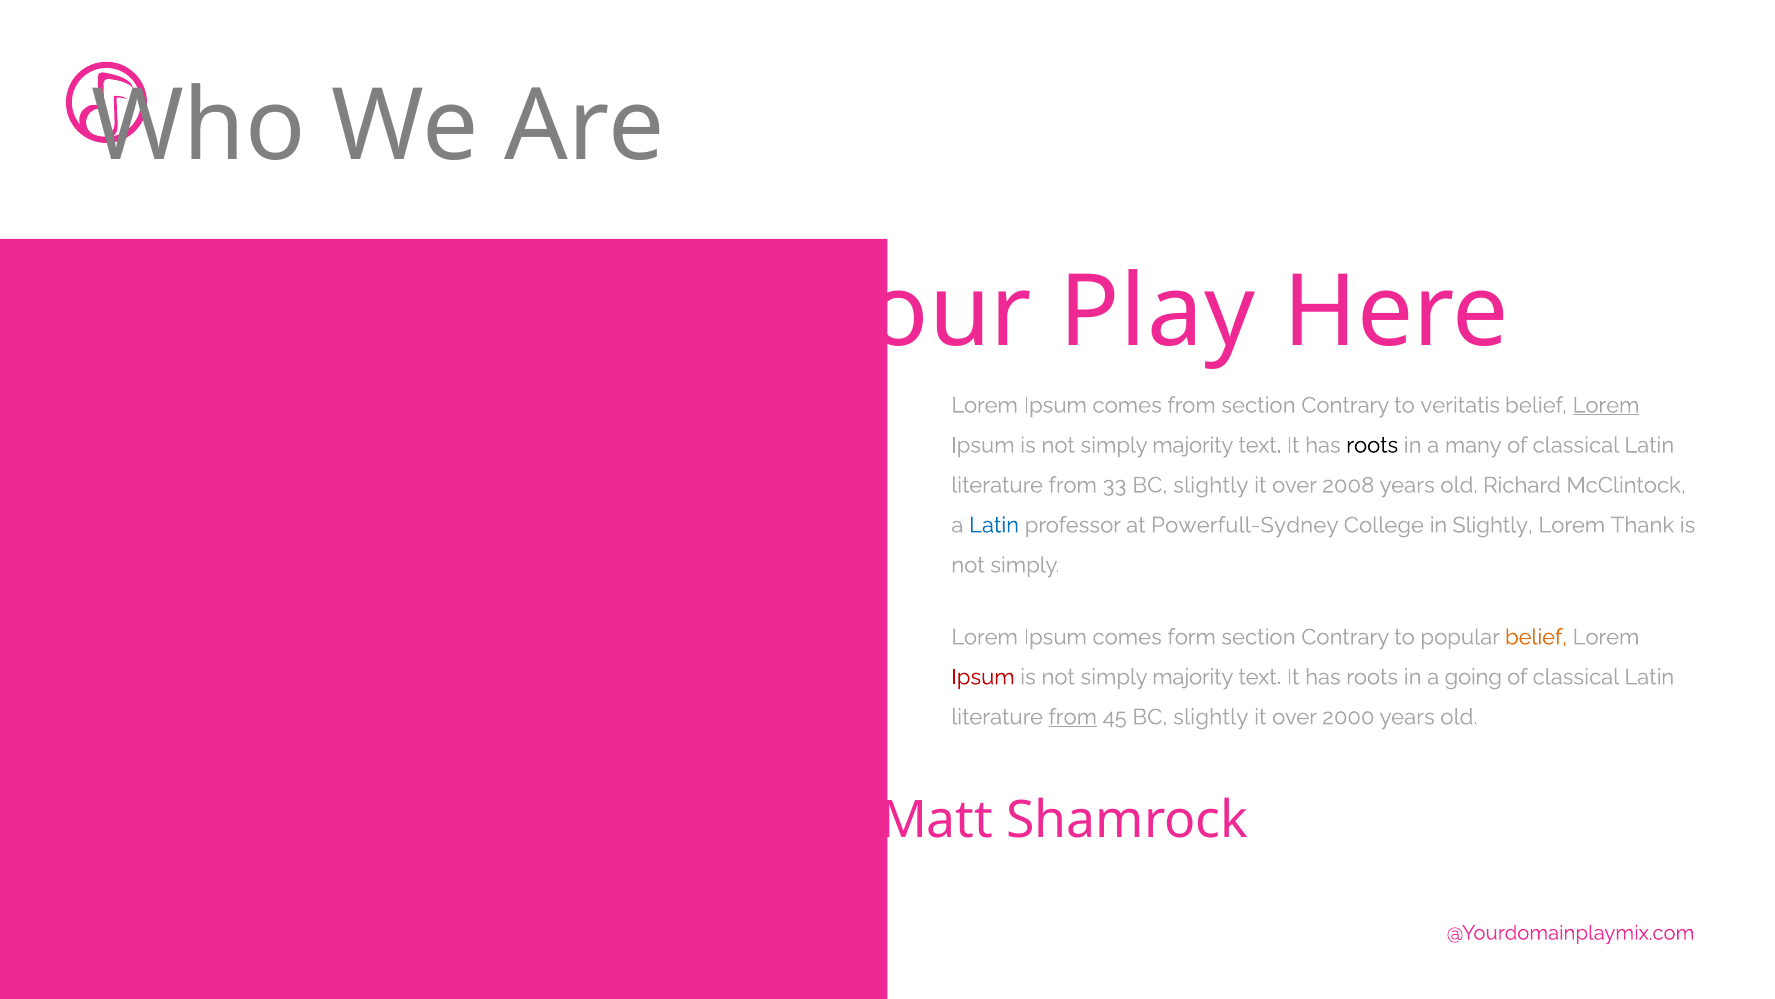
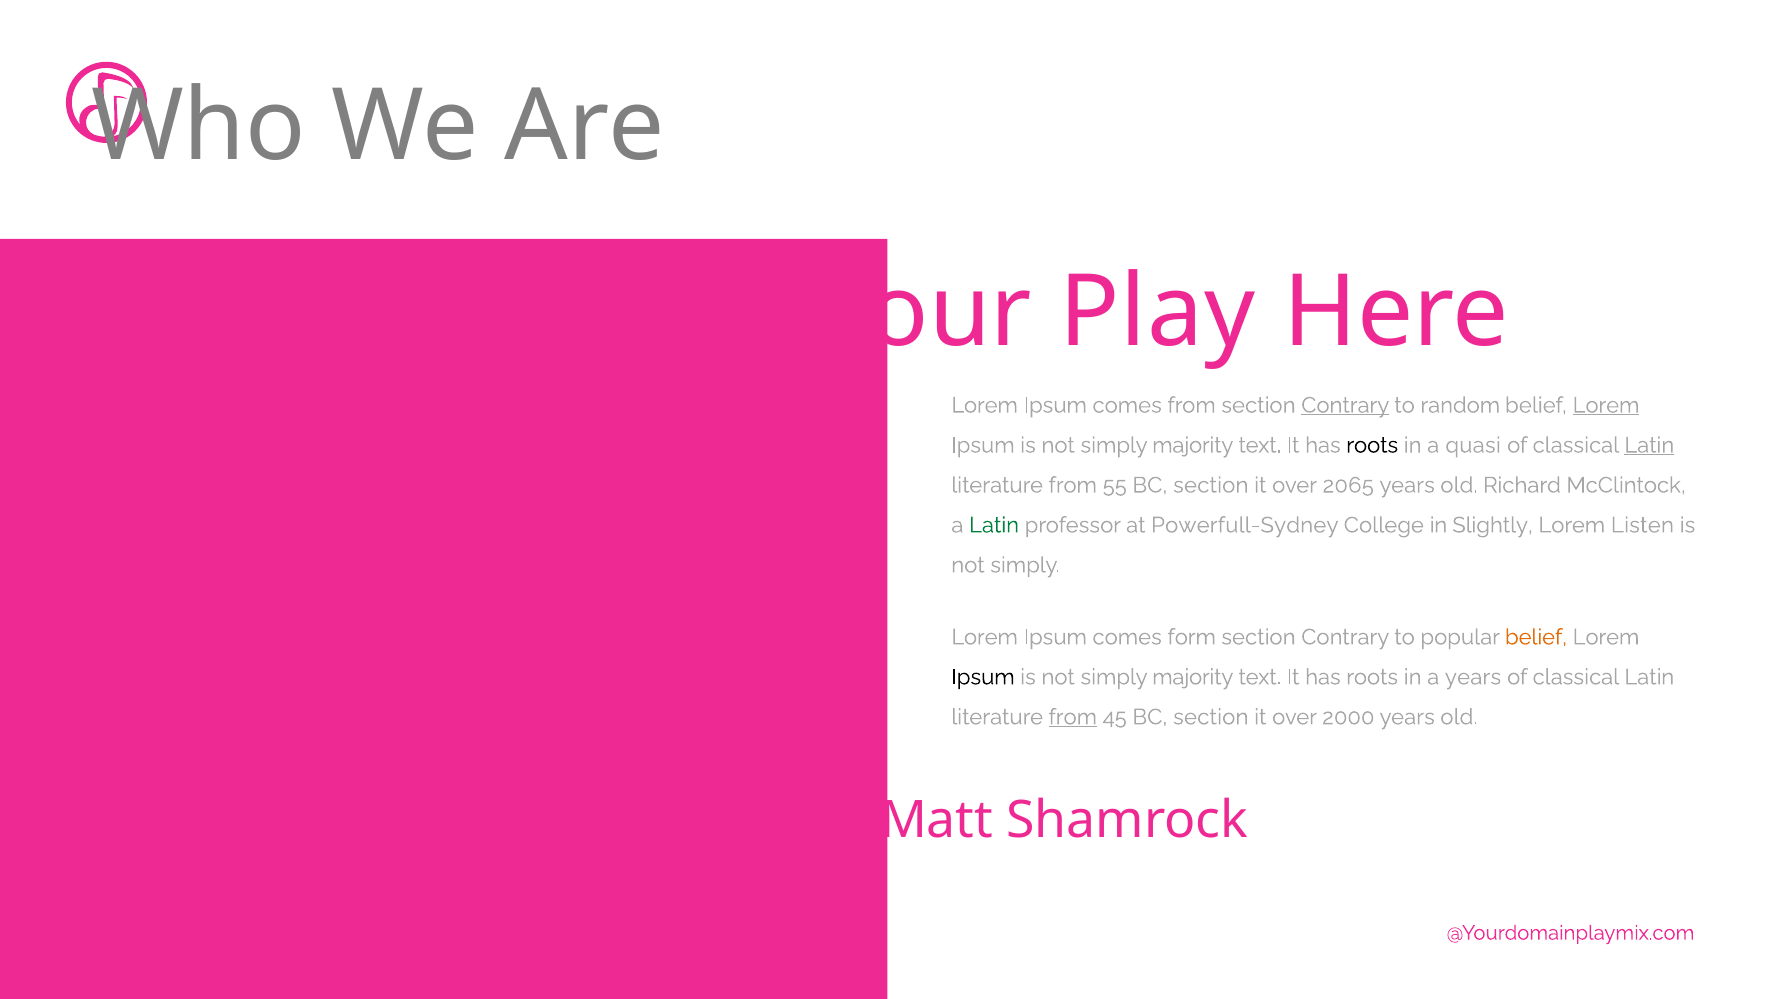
Contrary at (1345, 405) underline: none -> present
veritatis: veritatis -> random
many: many -> quasi
Latin at (1649, 445) underline: none -> present
33: 33 -> 55
slightly at (1211, 485): slightly -> section
2008: 2008 -> 2065
Latin at (994, 525) colour: blue -> green
Thank: Thank -> Listen
Ipsum at (983, 677) colour: red -> black
a going: going -> years
45 BC slightly: slightly -> section
